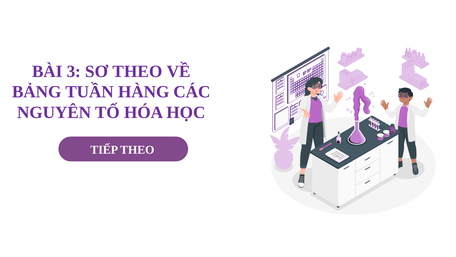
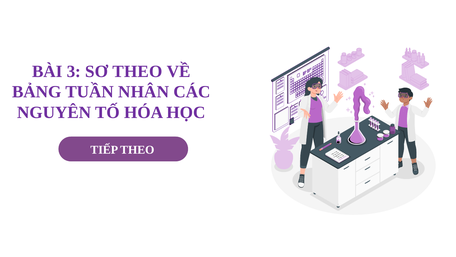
HÀNG: HÀNG -> NHÂN
